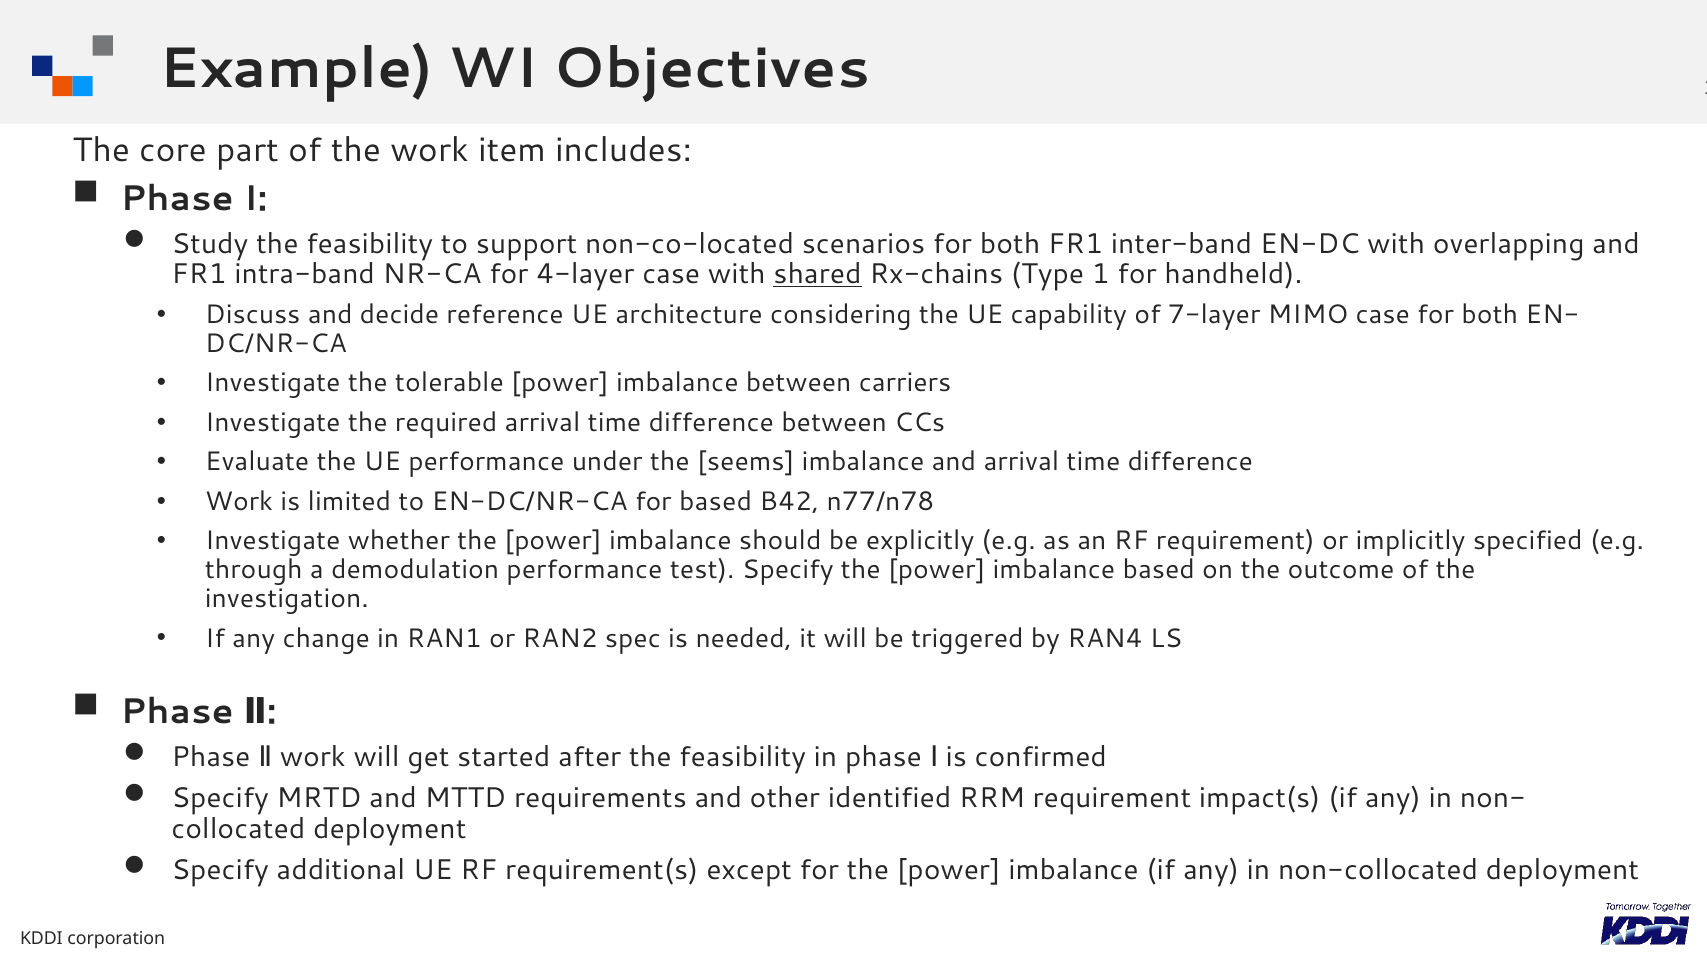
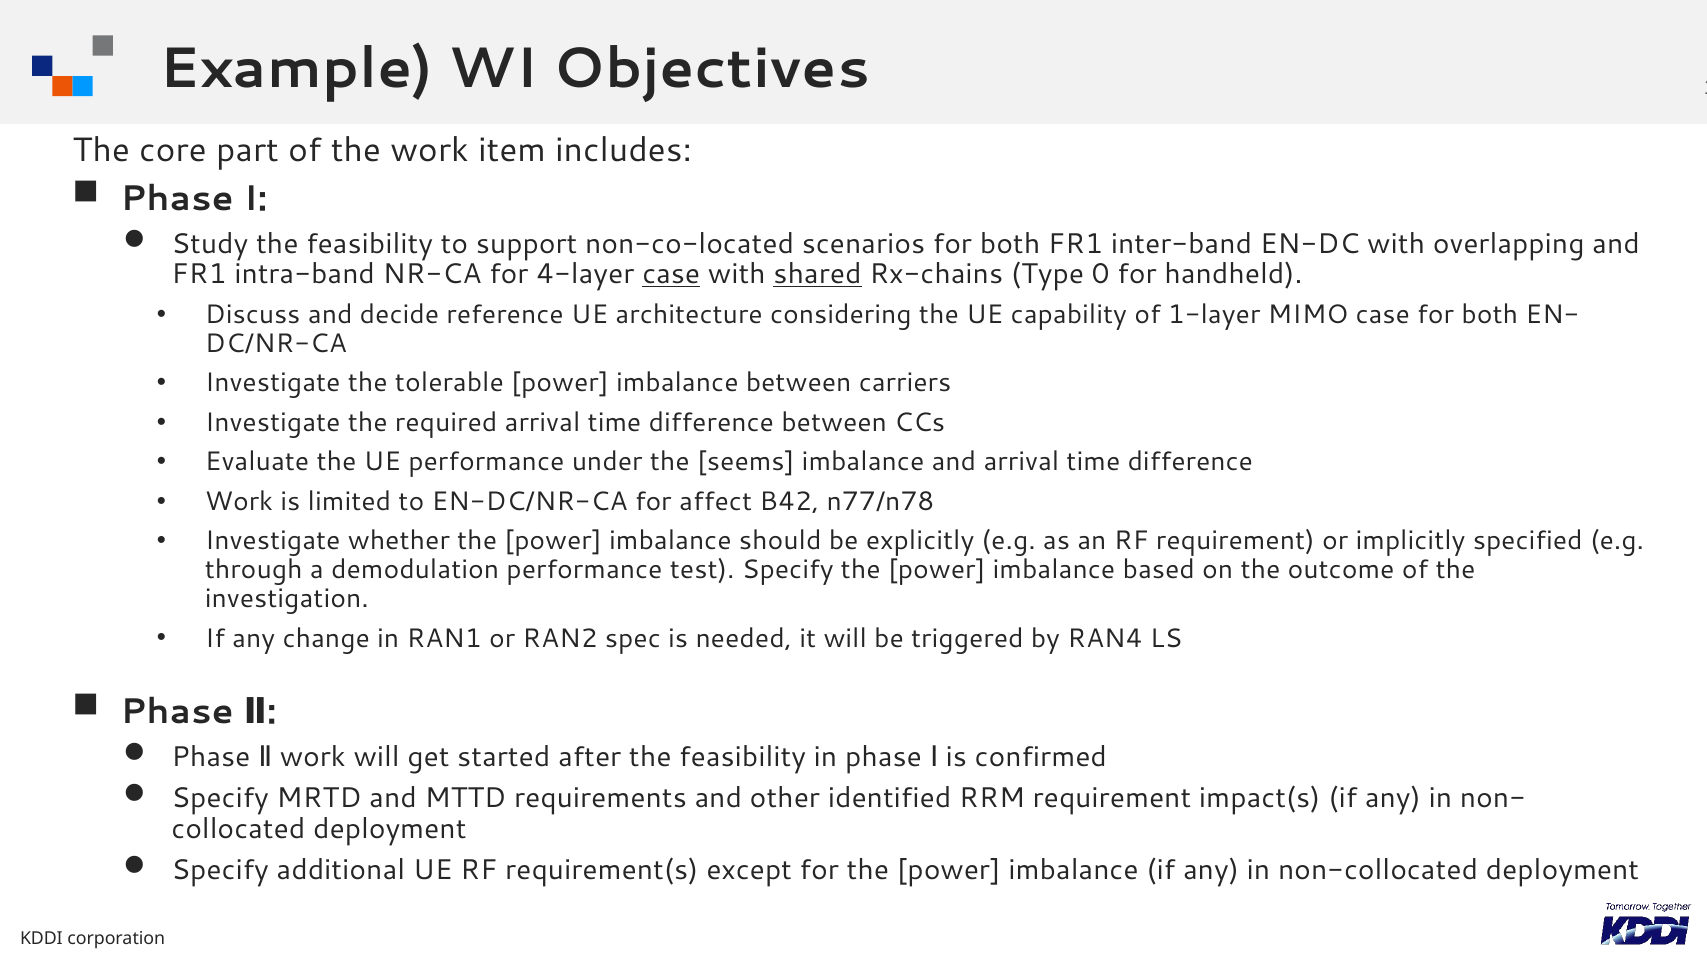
case at (671, 274) underline: none -> present
1: 1 -> 0
7-layer: 7-layer -> 1-layer
for based: based -> affect
